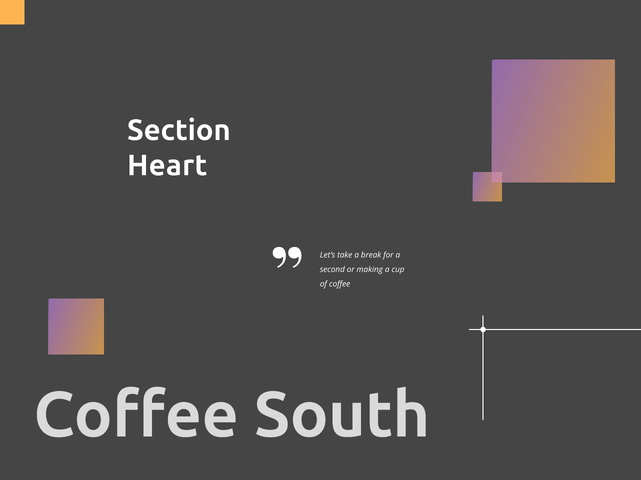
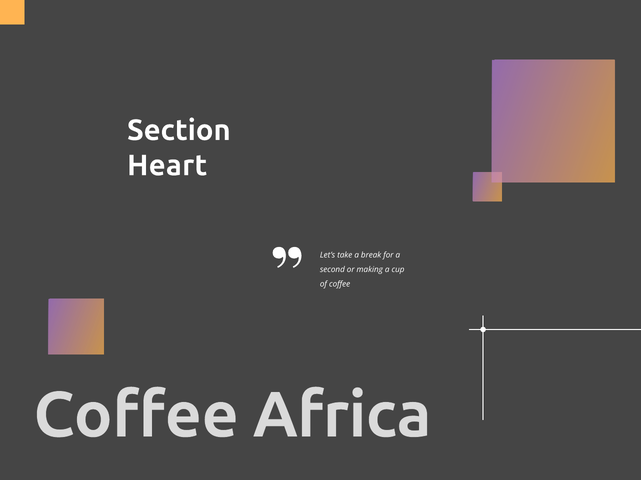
South: South -> Africa
